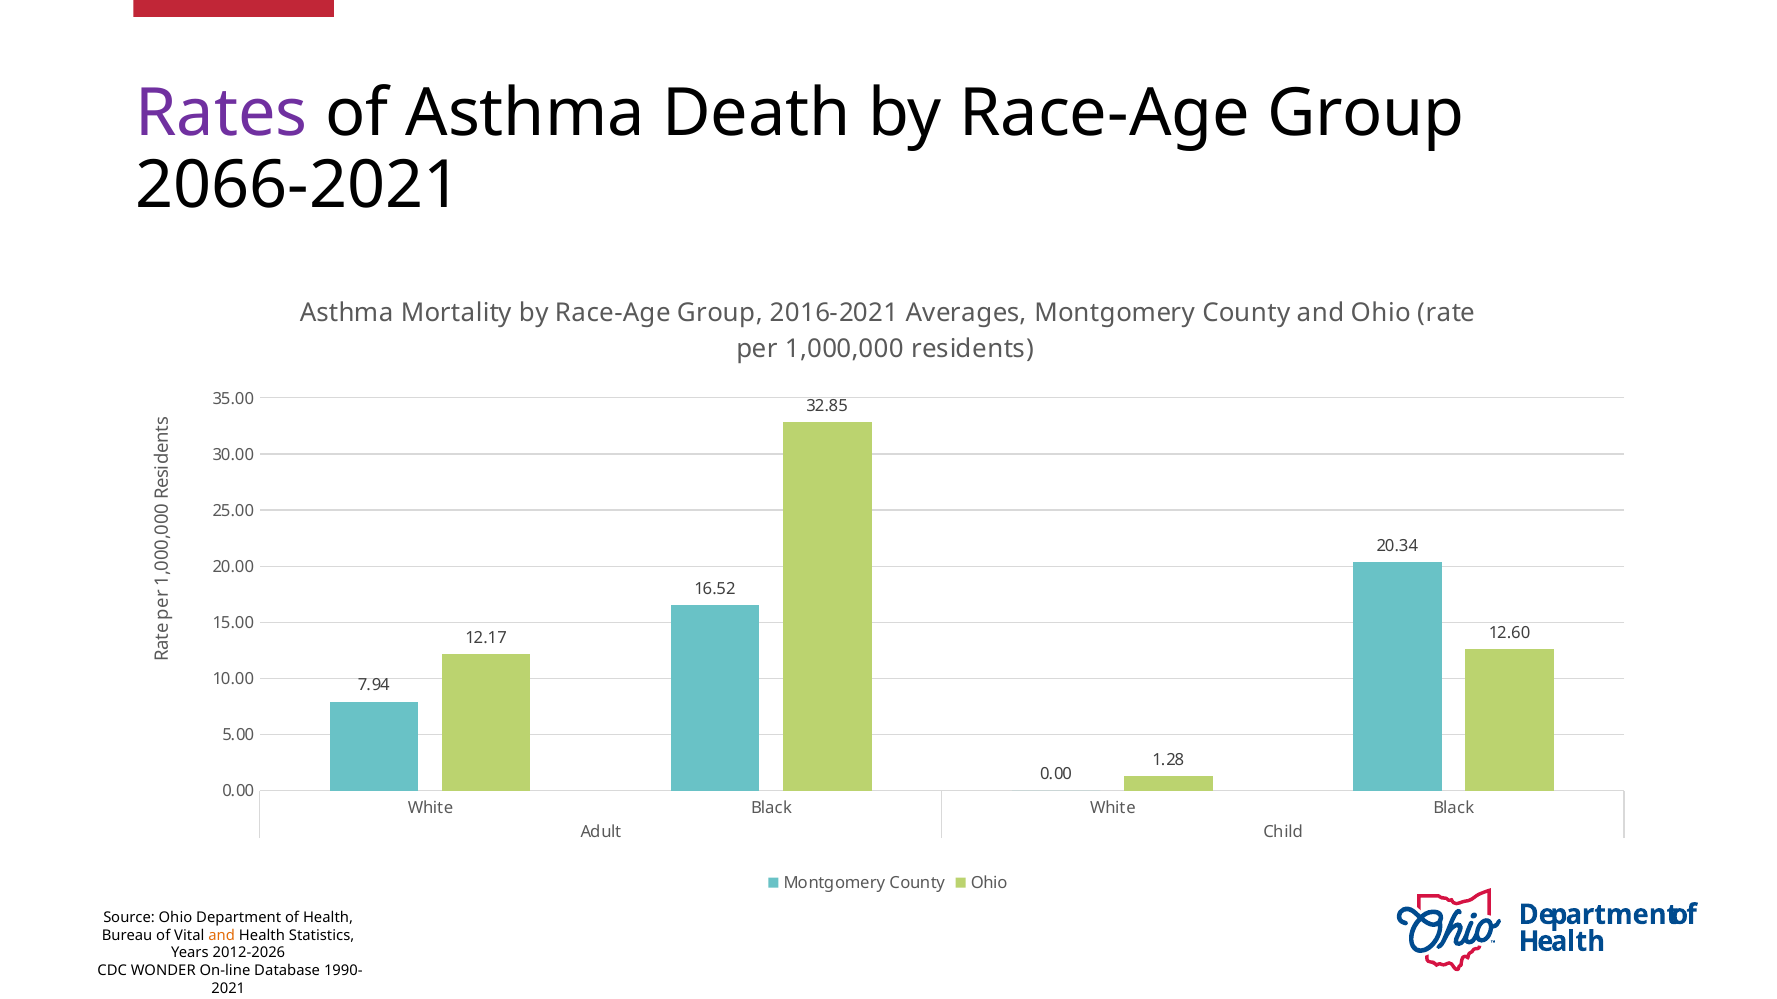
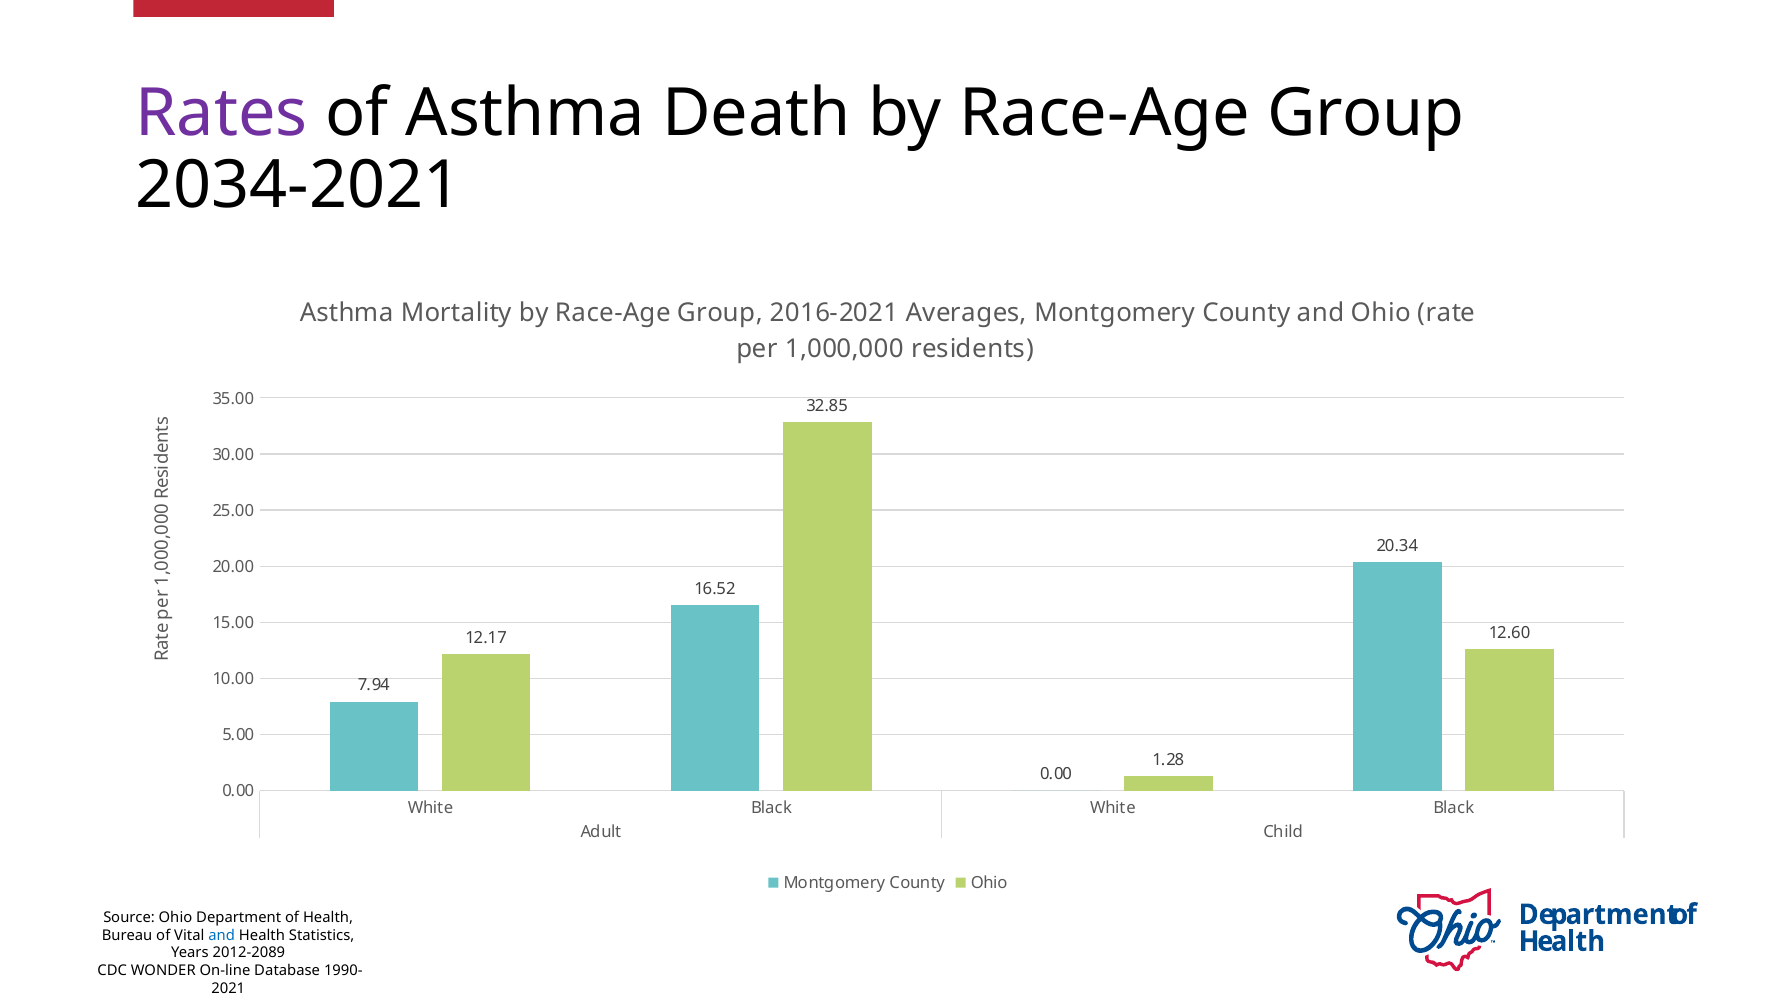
2066-2021: 2066-2021 -> 2034-2021
and at (222, 936) colour: orange -> blue
2012-2026: 2012-2026 -> 2012-2089
